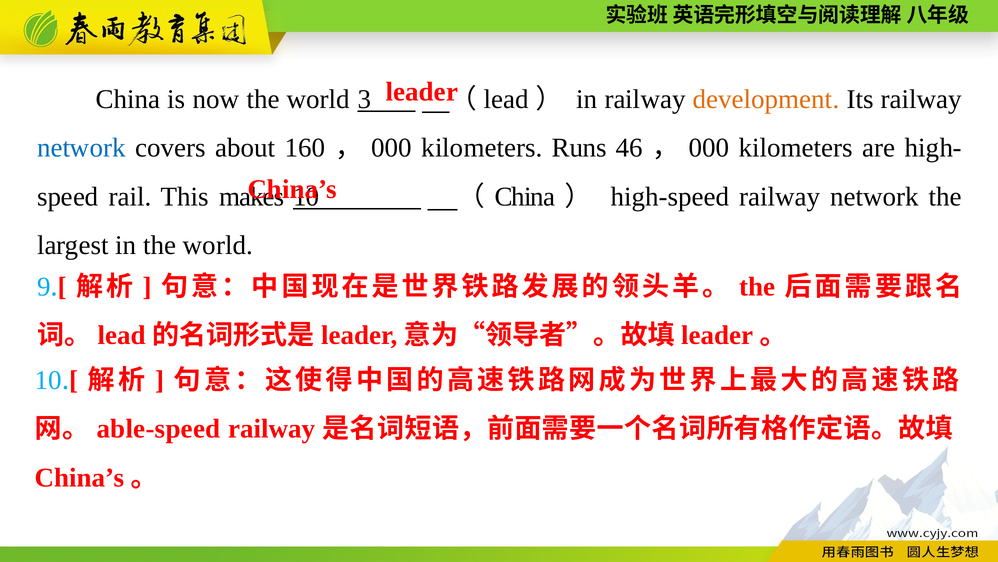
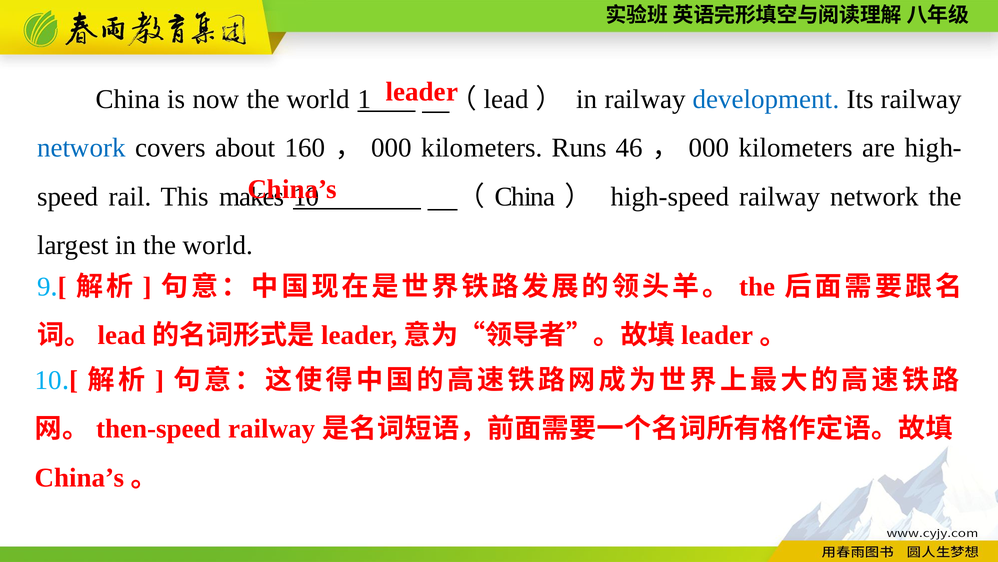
3: 3 -> 1
development colour: orange -> blue
able-speed: able-speed -> then-speed
